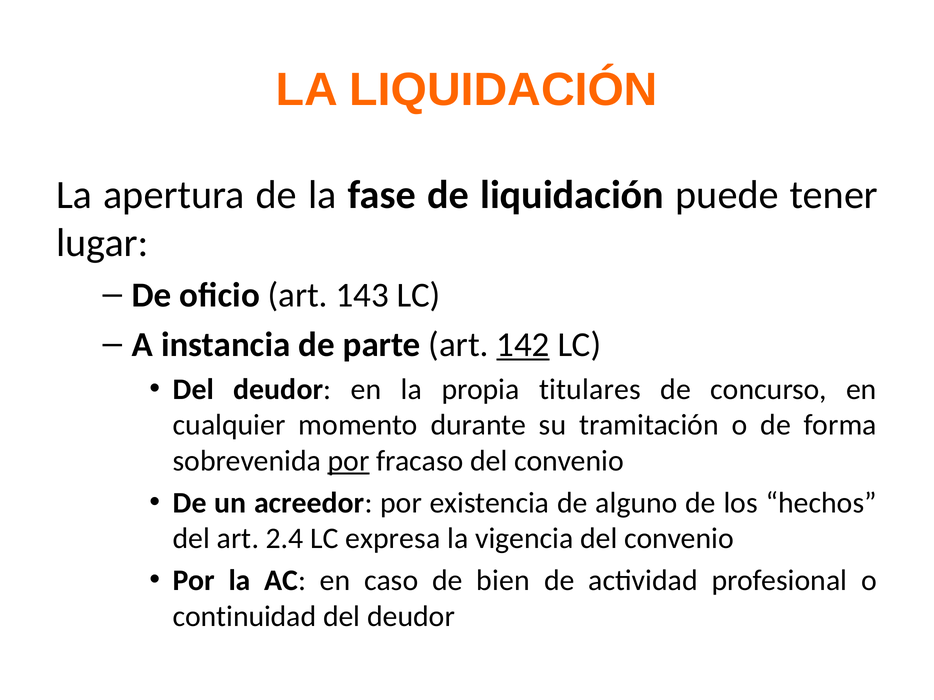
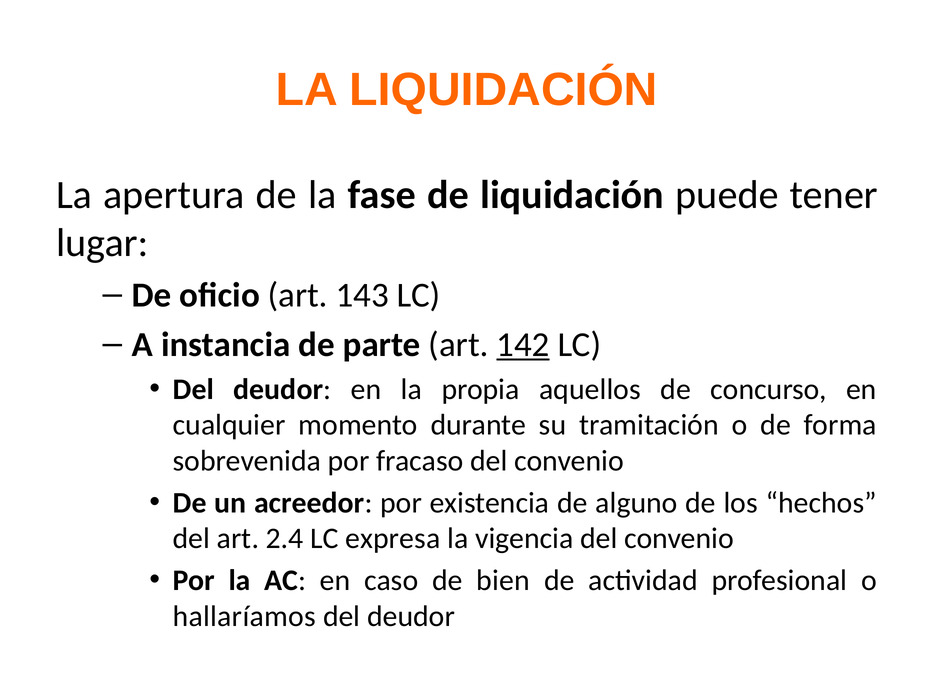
titulares: titulares -> aquellos
por at (349, 461) underline: present -> none
continuidad: continuidad -> hallaríamos
